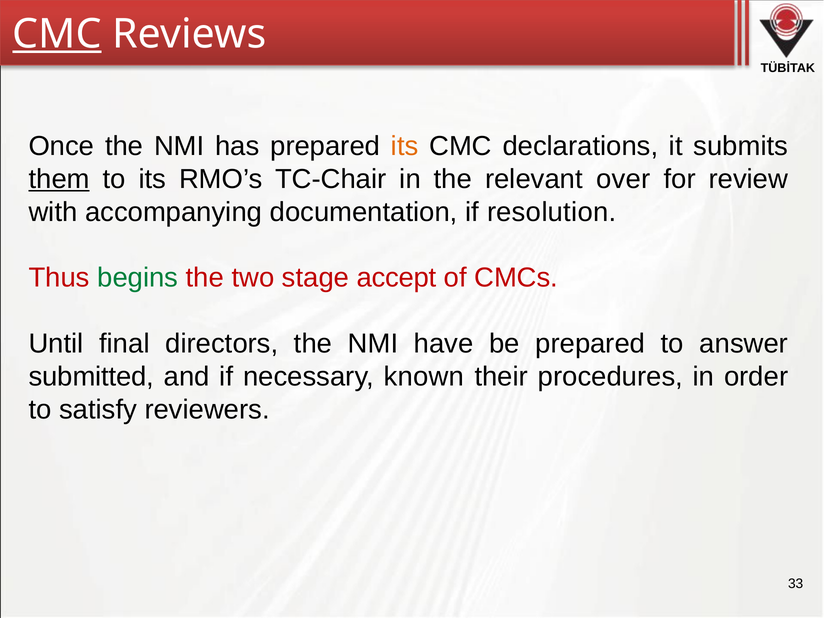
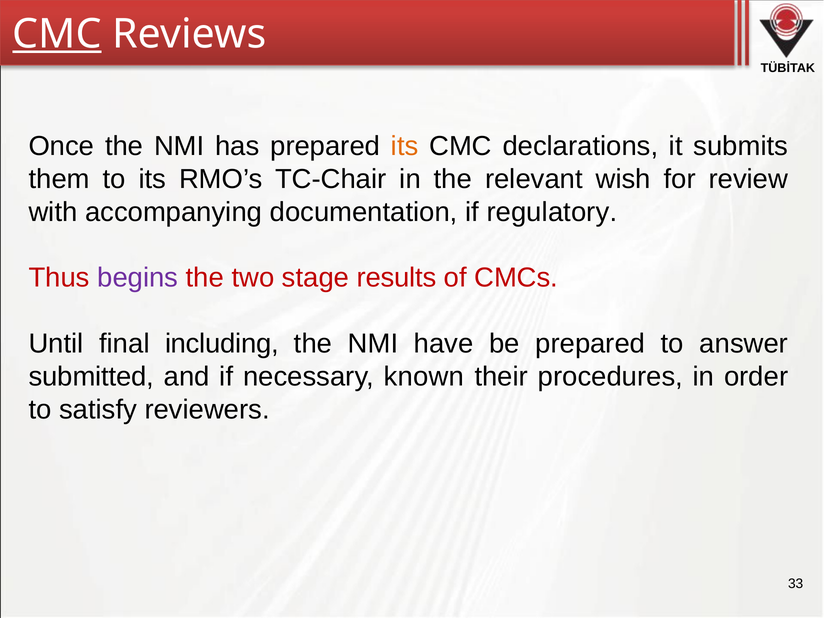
them underline: present -> none
over: over -> wish
resolution: resolution -> regulatory
begins colour: green -> purple
accept: accept -> results
directors: directors -> including
